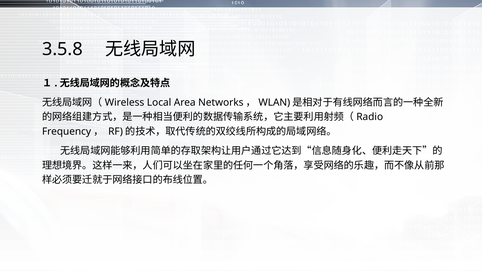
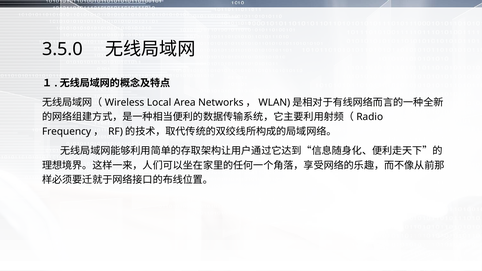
3.5.8: 3.5.8 -> 3.5.0
